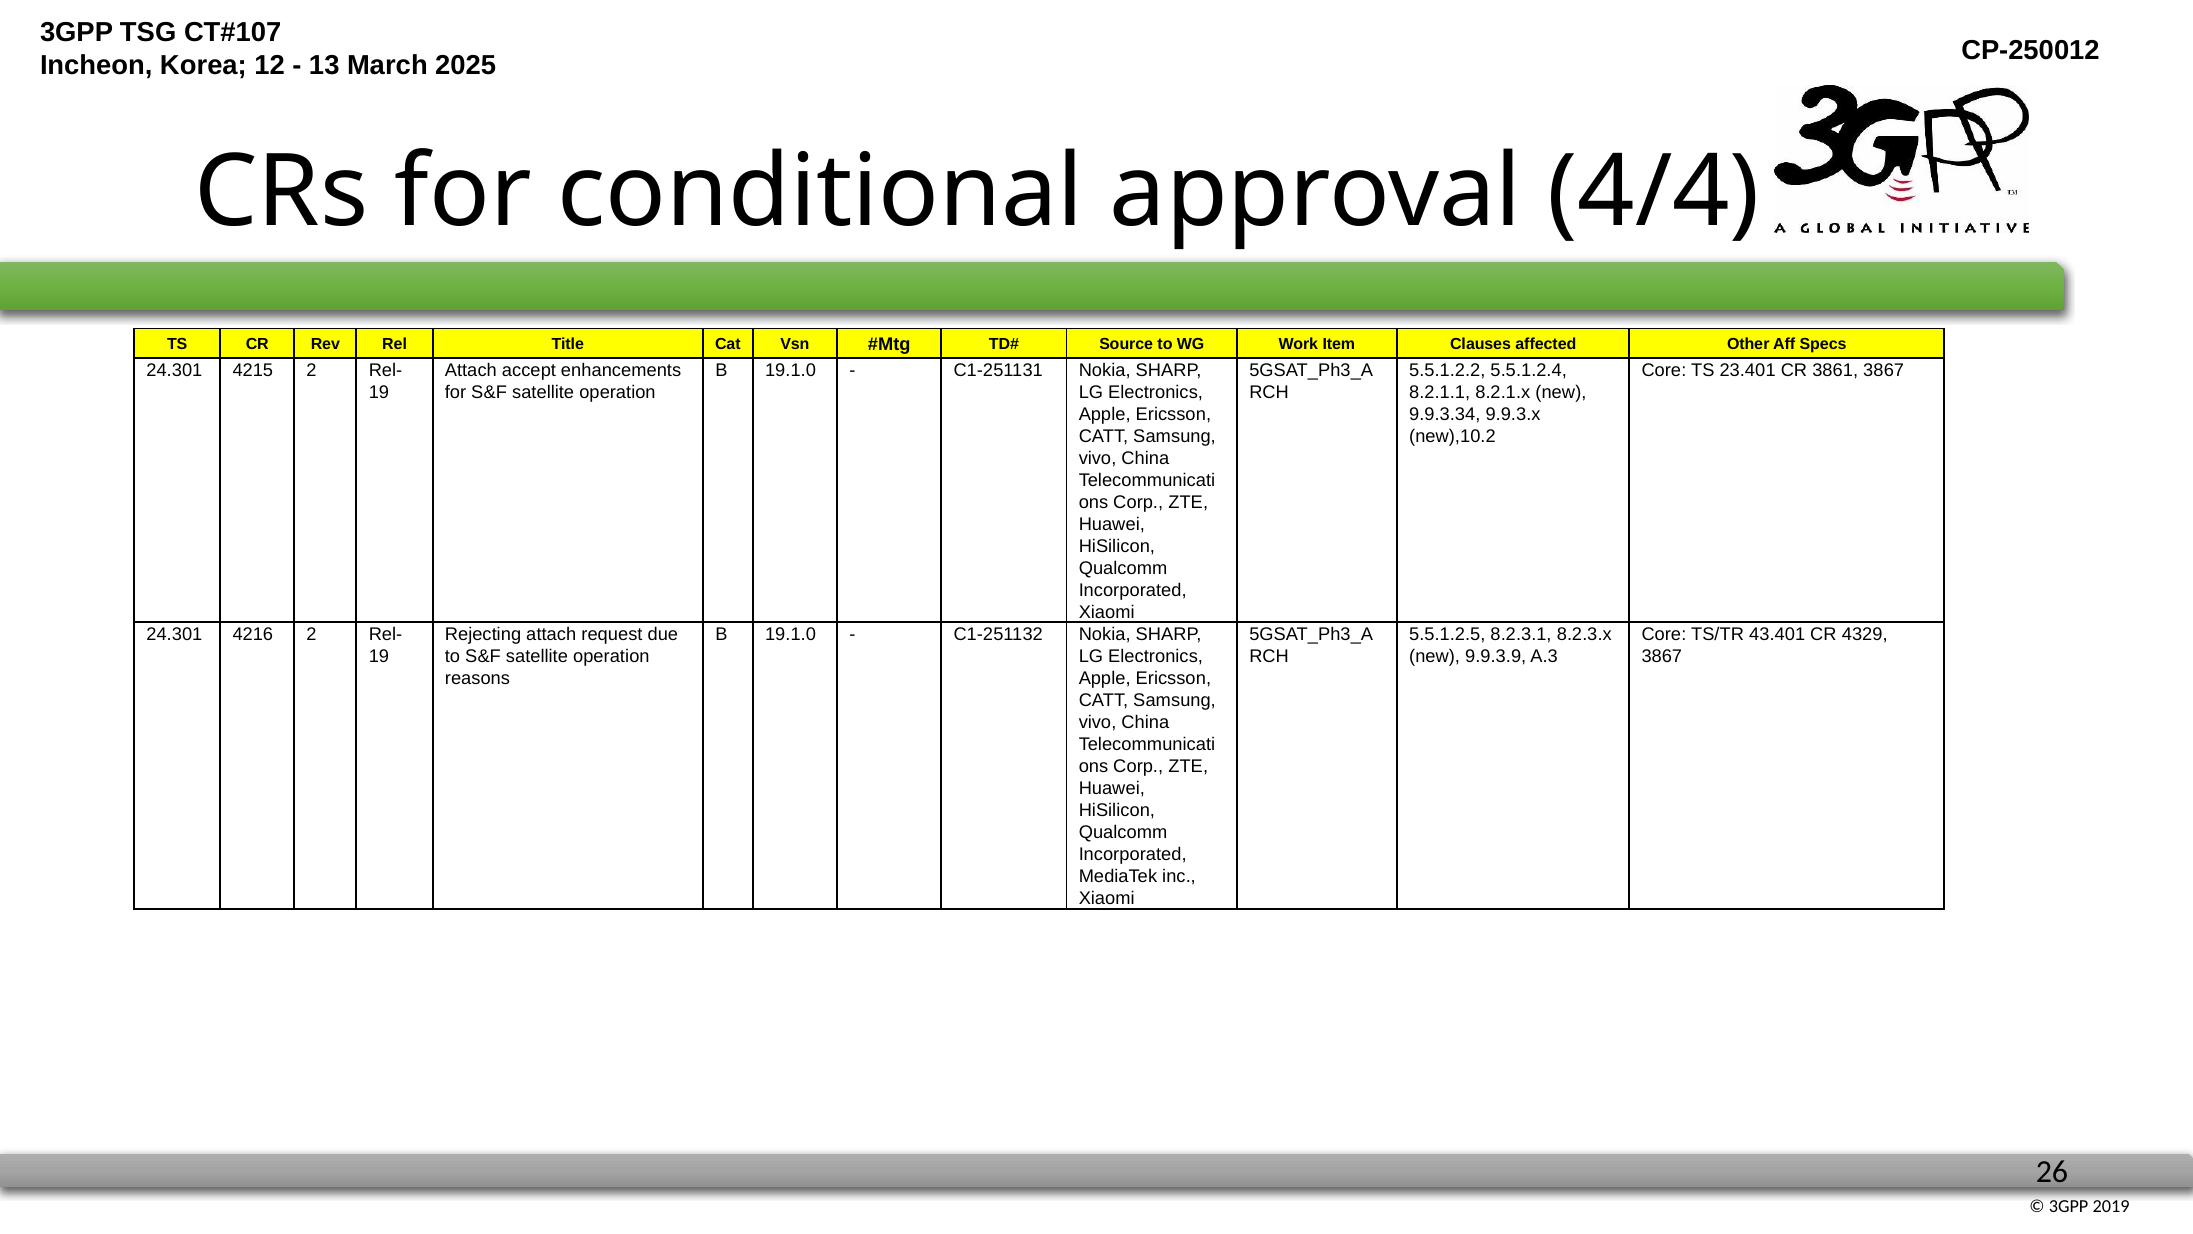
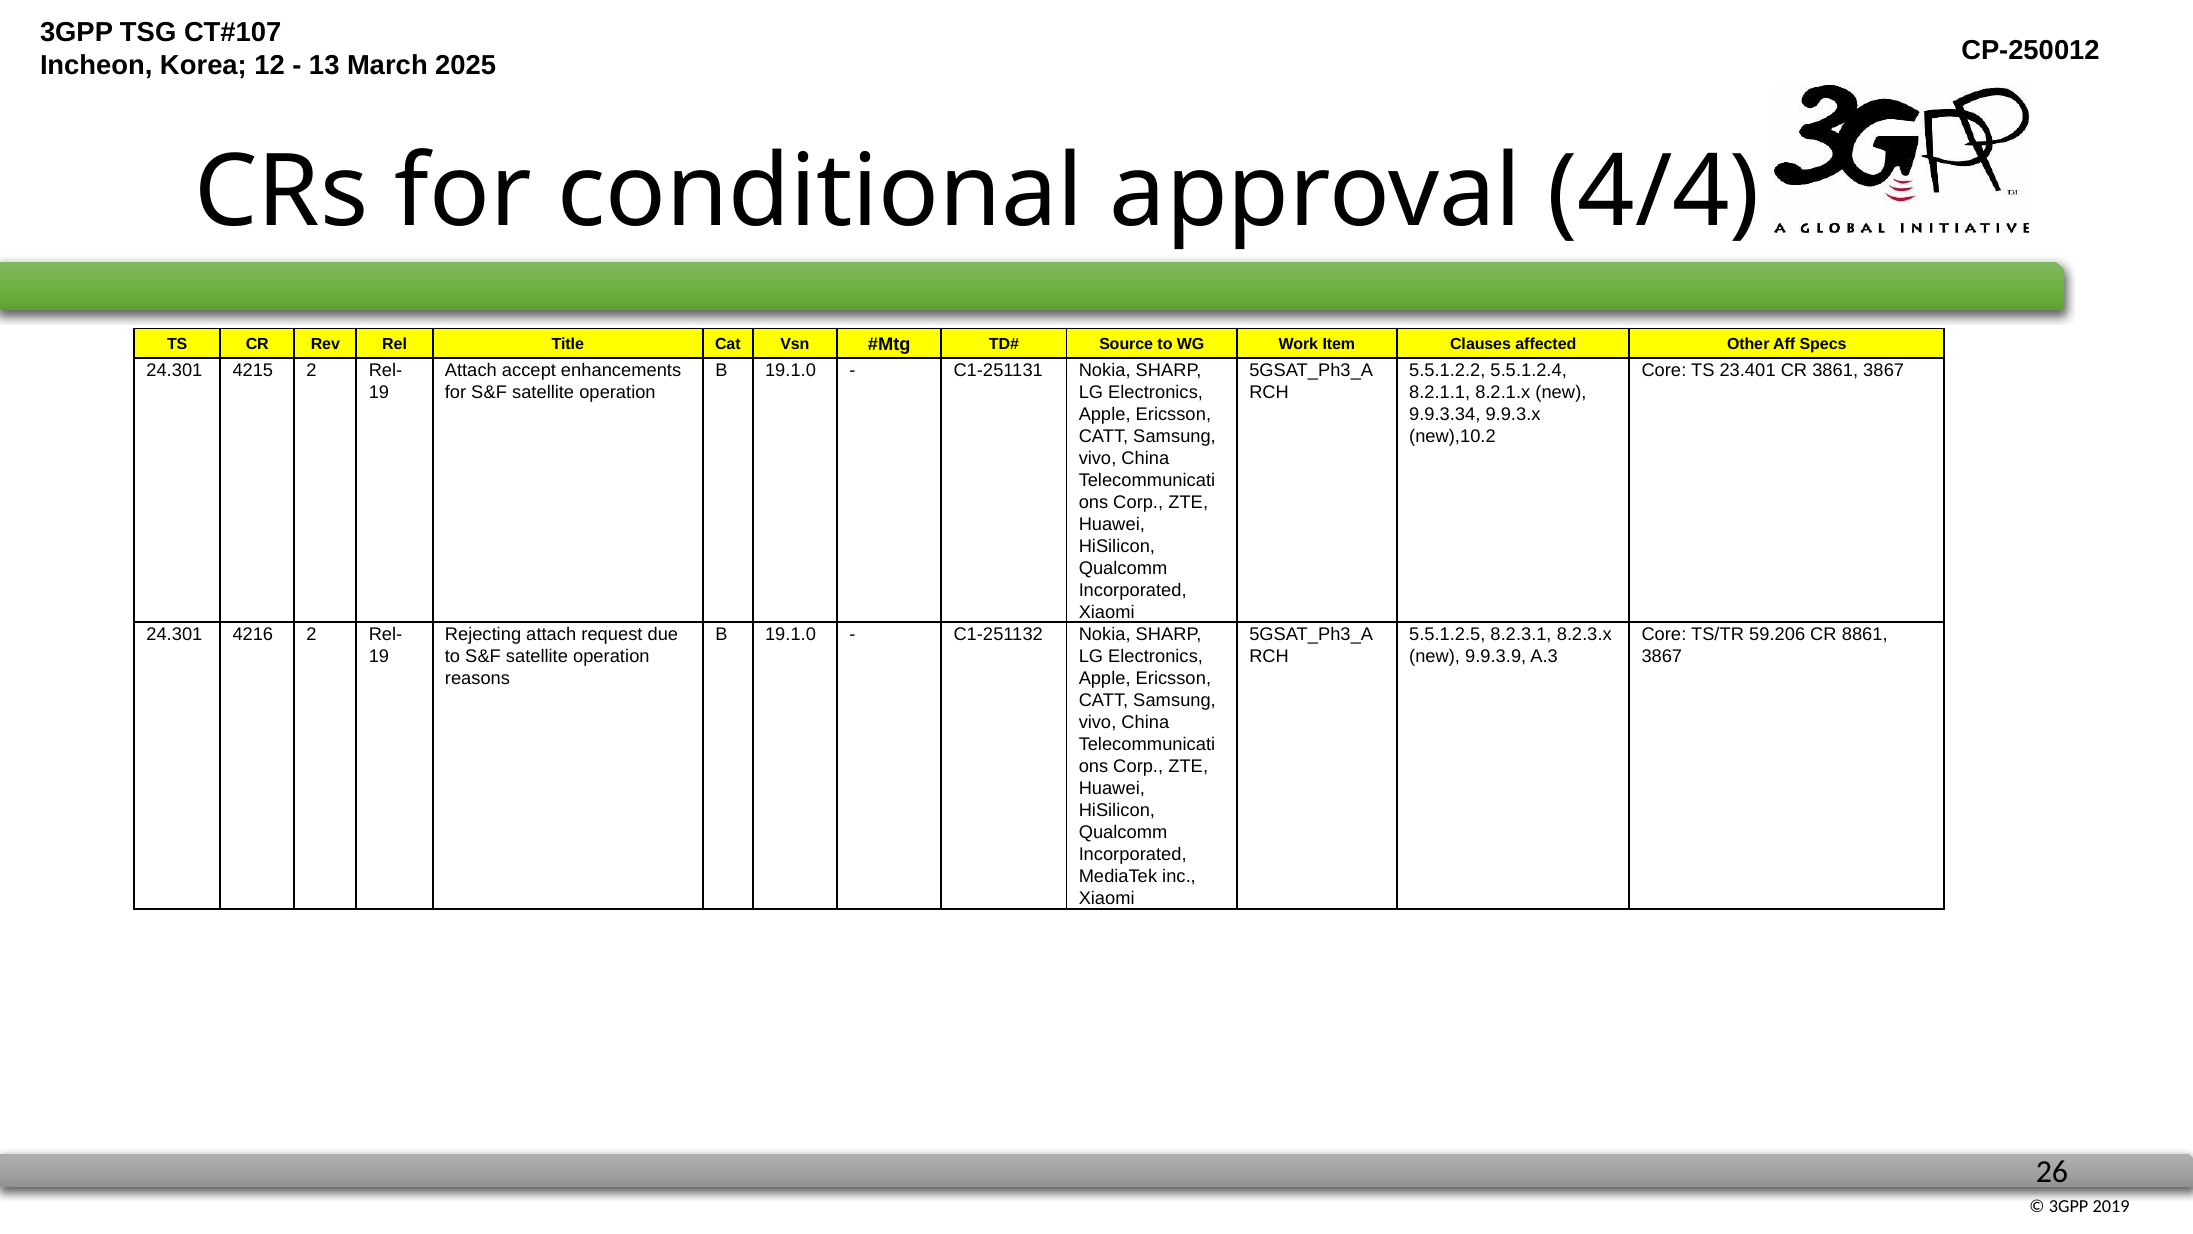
43.401: 43.401 -> 59.206
4329: 4329 -> 8861
